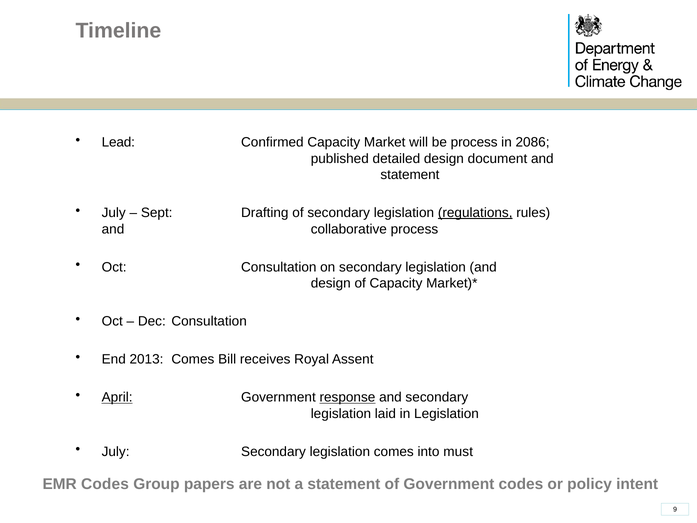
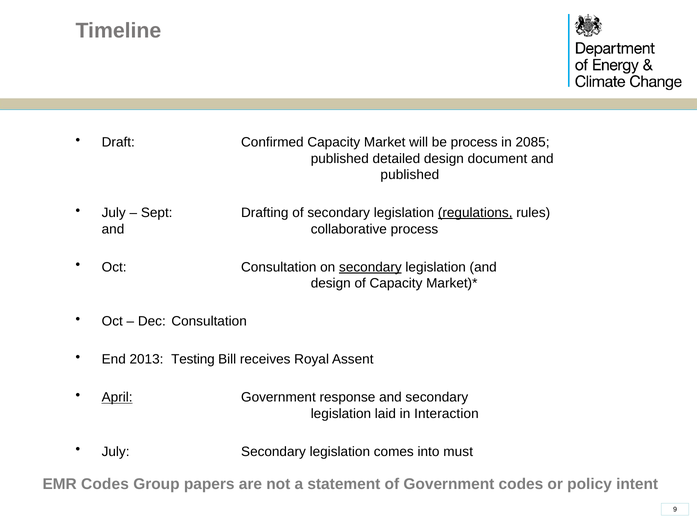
Lead: Lead -> Draft
2086: 2086 -> 2085
statement at (410, 175): statement -> published
secondary at (370, 267) underline: none -> present
2013 Comes: Comes -> Testing
response underline: present -> none
in Legislation: Legislation -> Interaction
